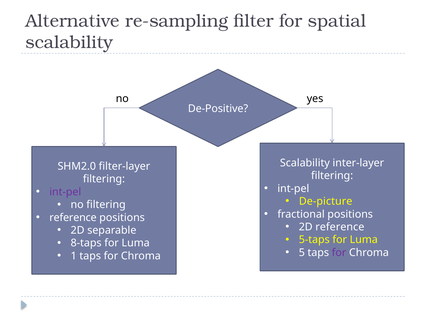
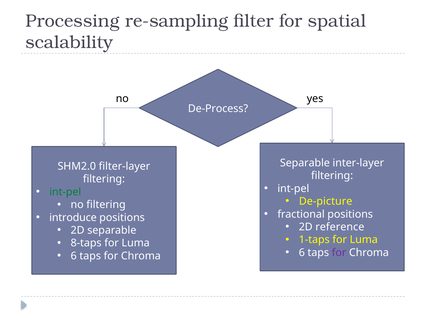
Alternative: Alternative -> Processing
De-Positive: De-Positive -> De-Process
Scalability at (305, 163): Scalability -> Separable
int-pel at (65, 192) colour: purple -> green
reference at (73, 217): reference -> introduce
5-taps: 5-taps -> 1-taps
5 at (302, 252): 5 -> 6
1 at (74, 256): 1 -> 6
